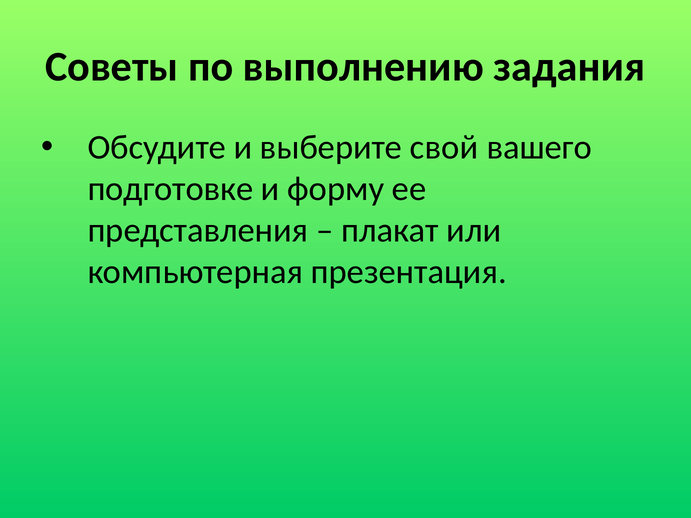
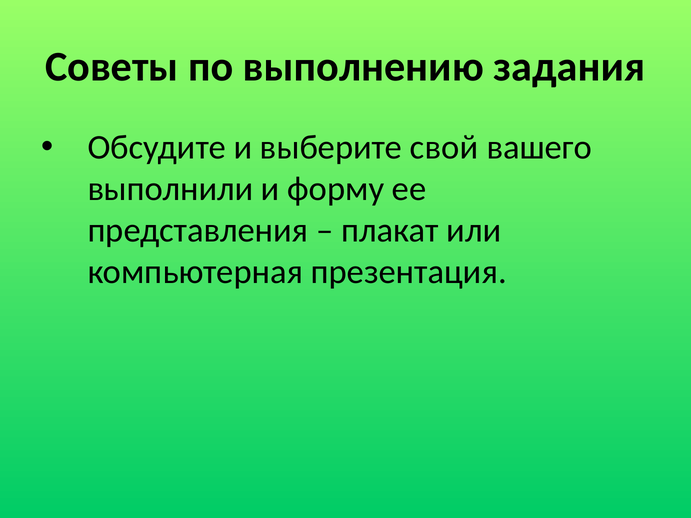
подготовке: подготовке -> выполнили
